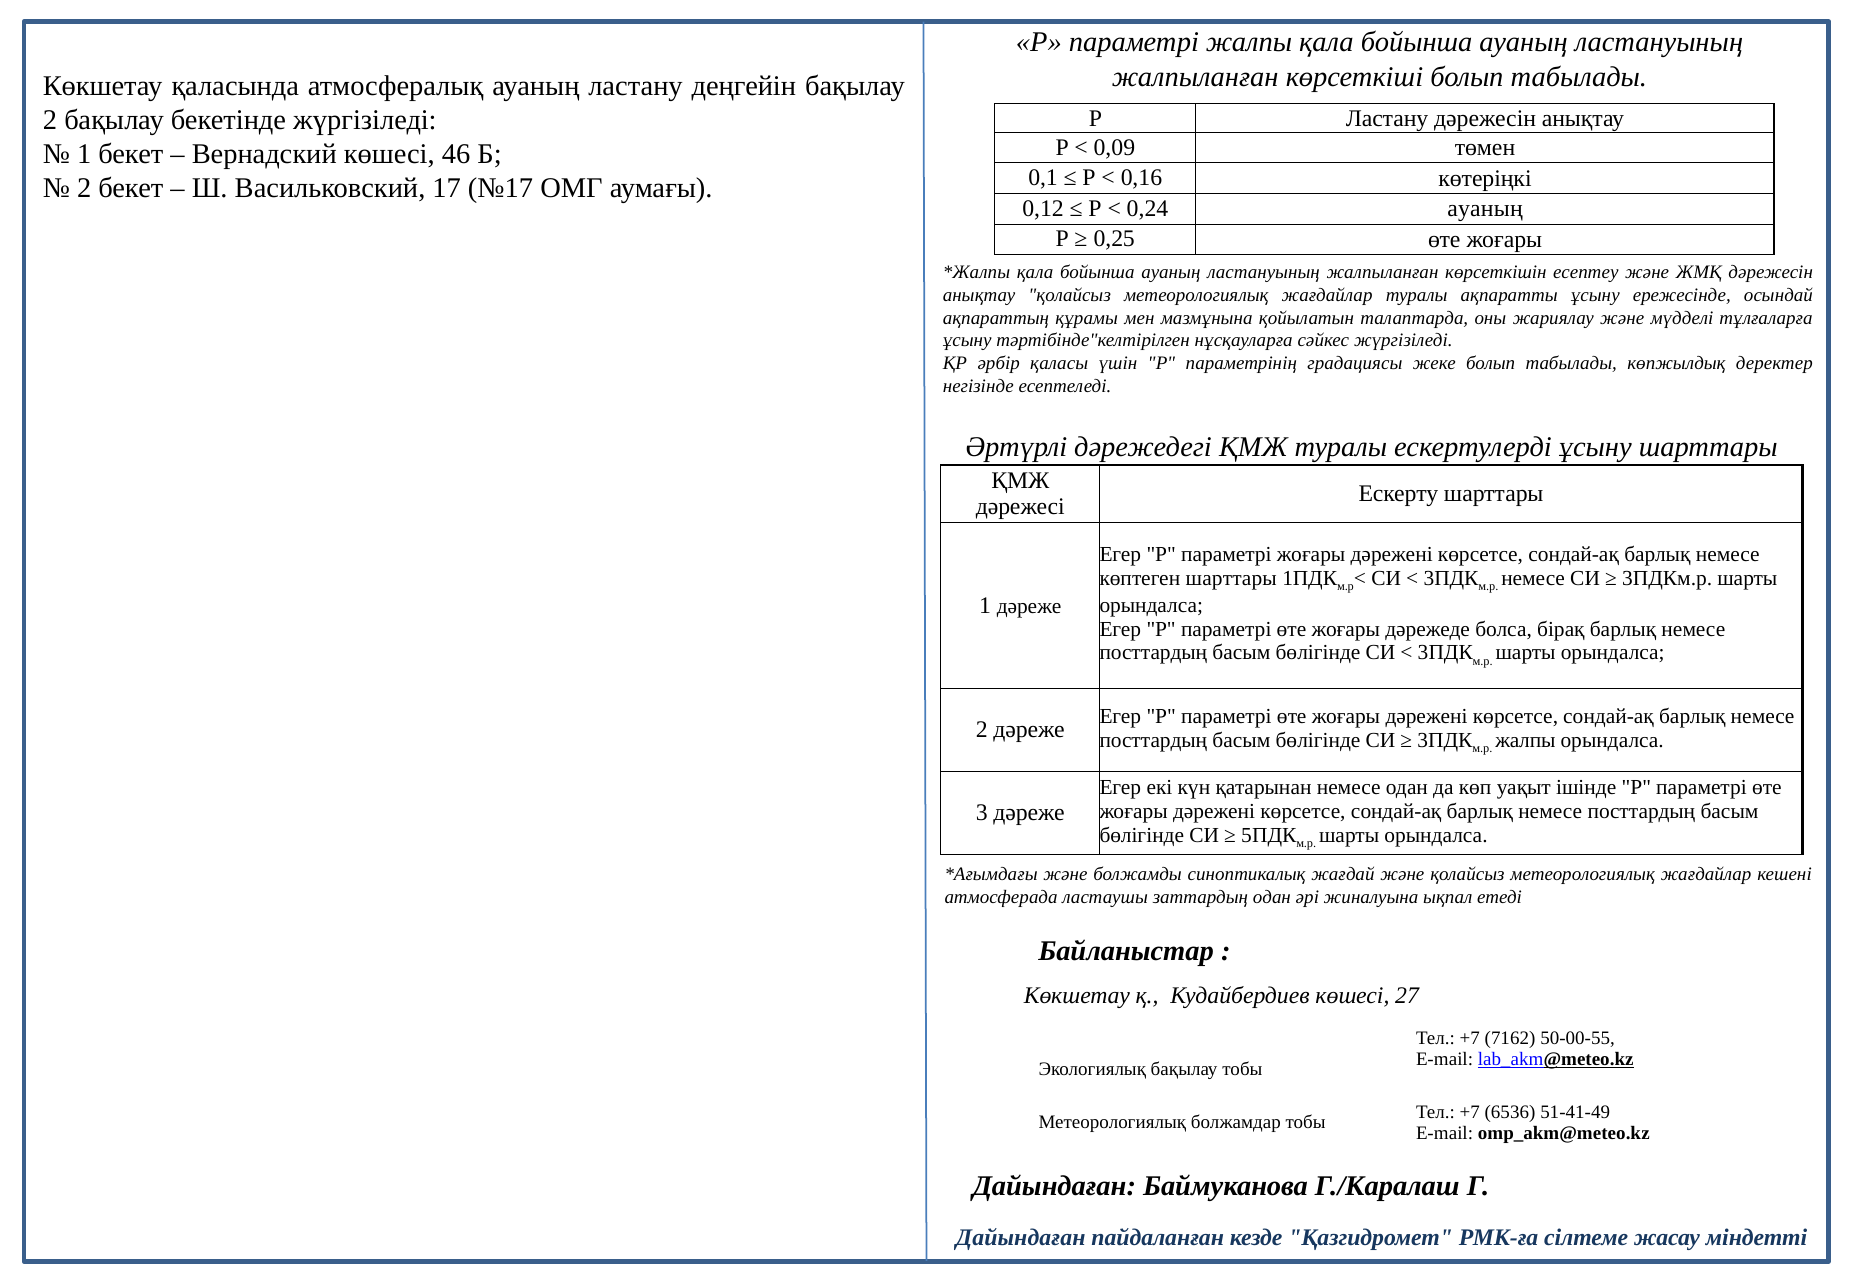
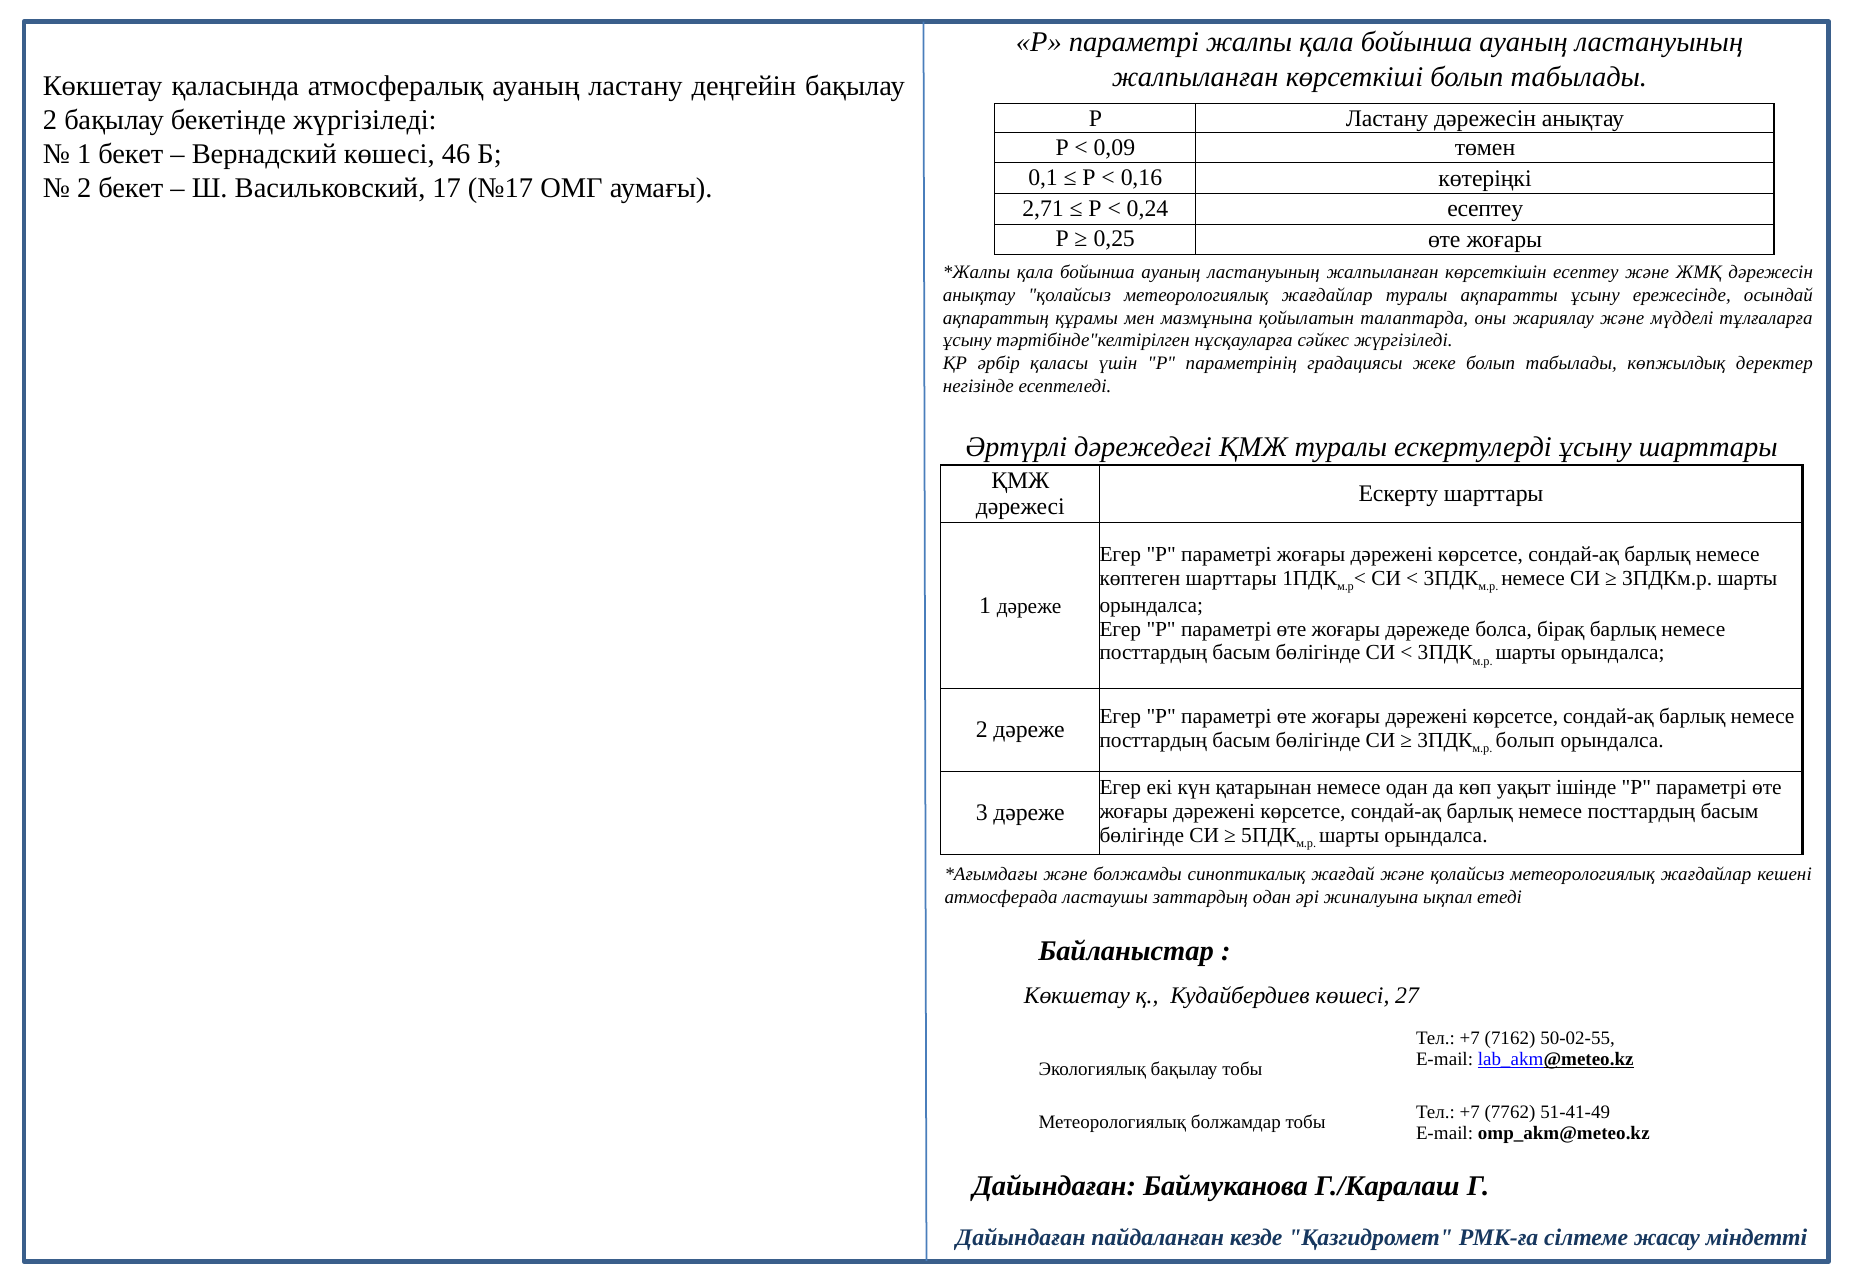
0,12: 0,12 -> 2,71
0,24 ауаның: ауаның -> есептеу
жалпы at (1525, 740): жалпы -> болып
50-00-55: 50-00-55 -> 50-02-55
6536: 6536 -> 7762
